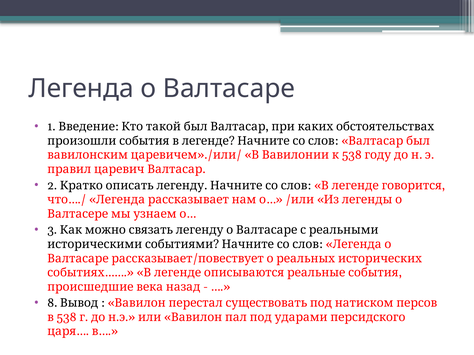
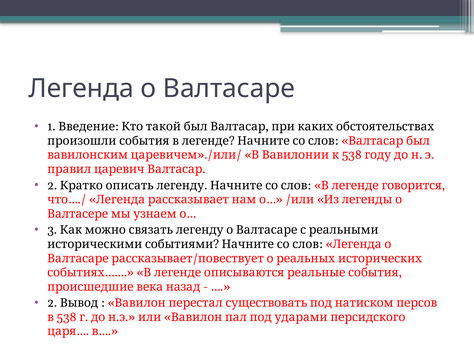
8 at (52, 303): 8 -> 2
